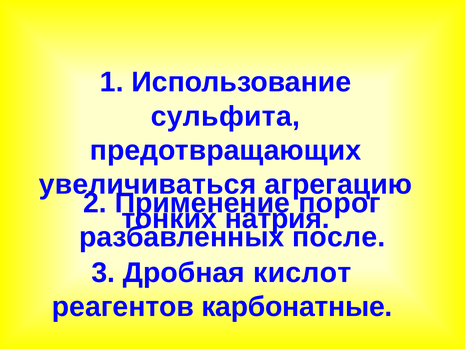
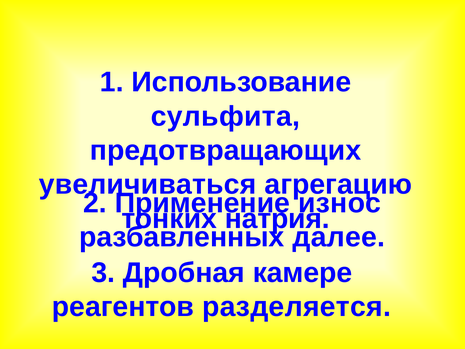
порог: порог -> износ
после: после -> далее
кислот: кислот -> камере
карбонатные: карбонатные -> разделяется
